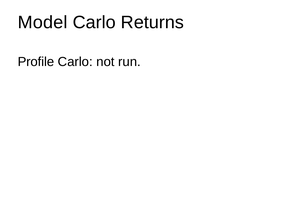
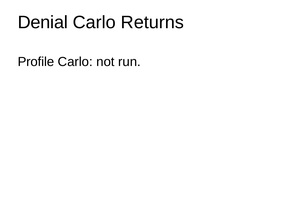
Model: Model -> Denial
